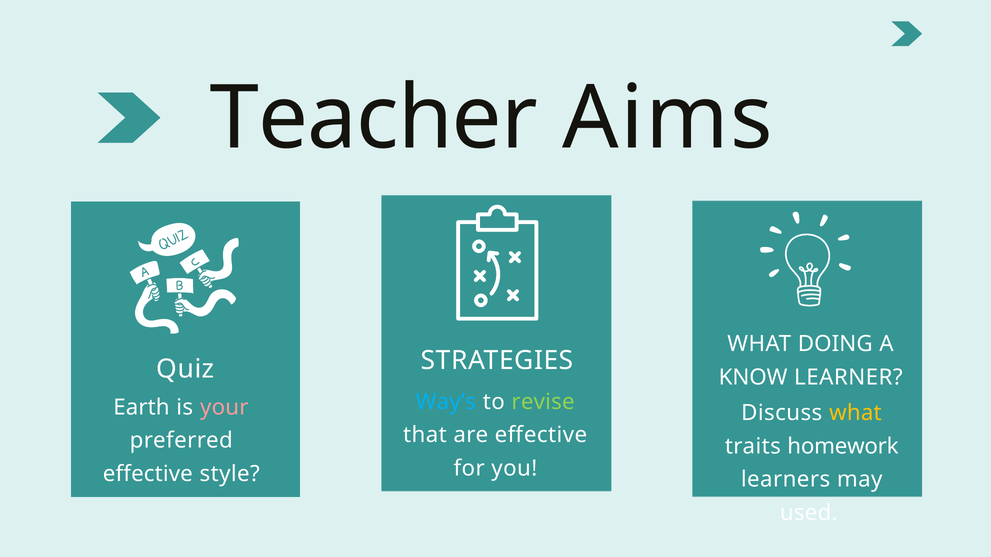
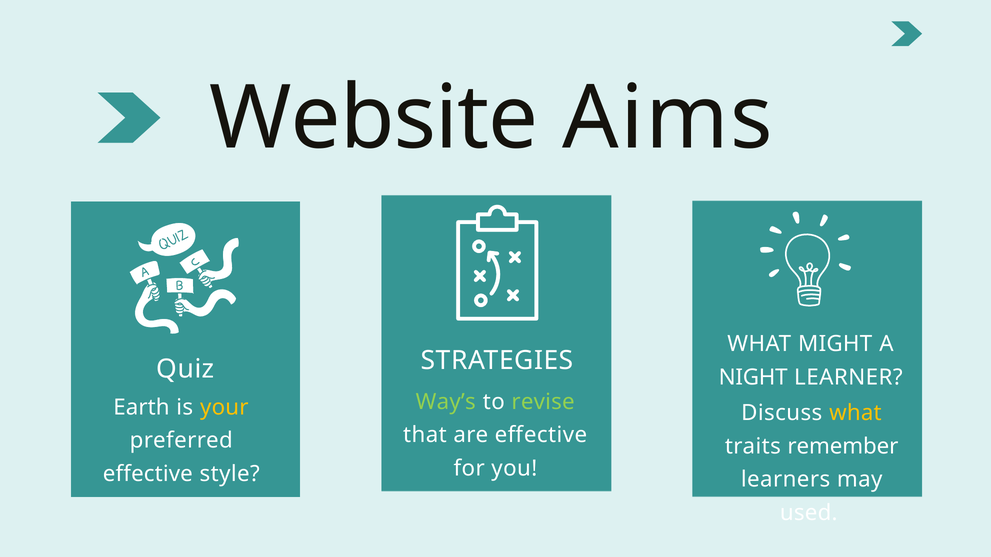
Teacher: Teacher -> Website
DOING: DOING -> MIGHT
KNOW: KNOW -> NIGHT
Way’s colour: light blue -> light green
your colour: pink -> yellow
homework: homework -> remember
